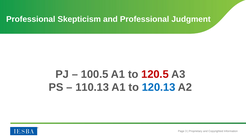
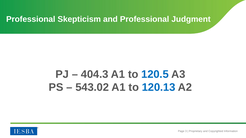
100.5: 100.5 -> 404.3
120.5 colour: red -> blue
110.13: 110.13 -> 543.02
